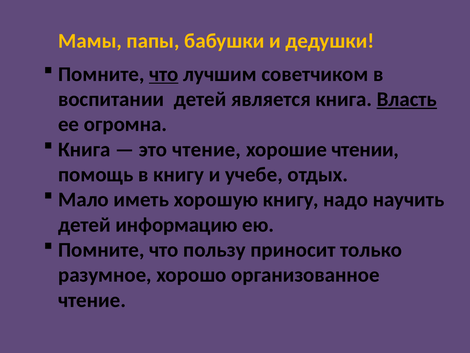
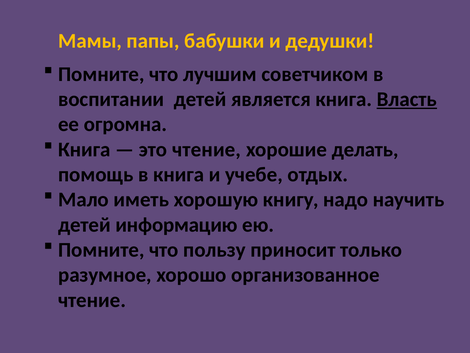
что at (164, 74) underline: present -> none
чтении: чтении -> делать
в книгу: книгу -> книга
